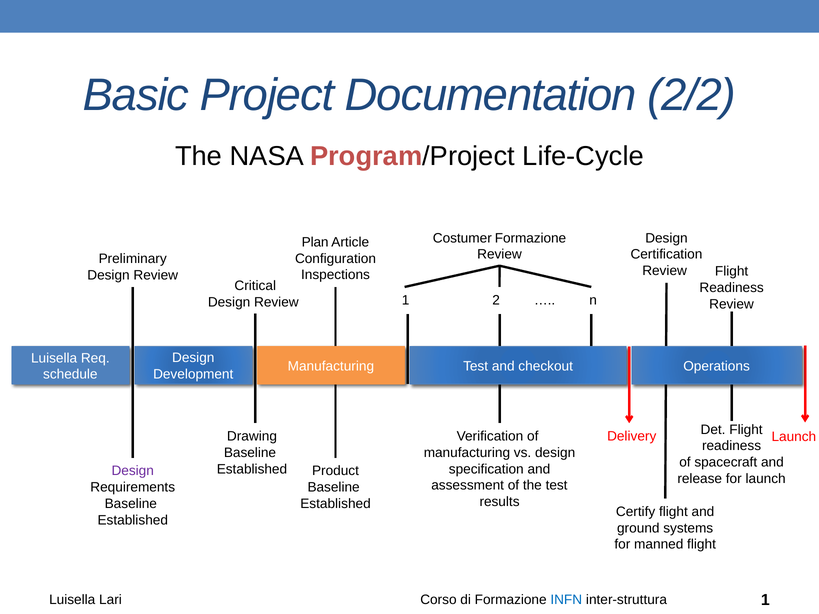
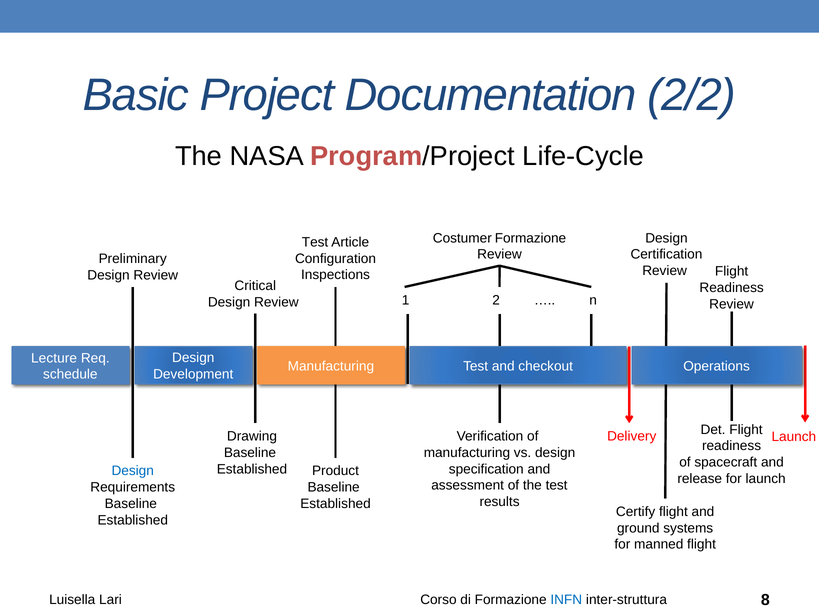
Plan at (315, 242): Plan -> Test
Luisella at (54, 358): Luisella -> Lecture
Design at (133, 471) colour: purple -> blue
inter-struttura 1: 1 -> 8
